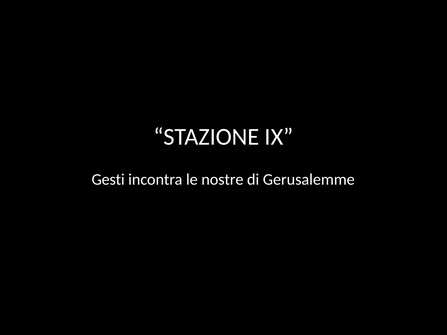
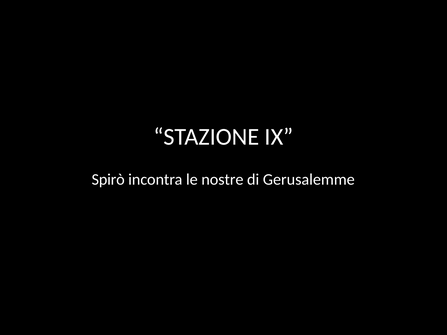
Gesti: Gesti -> Spirò
